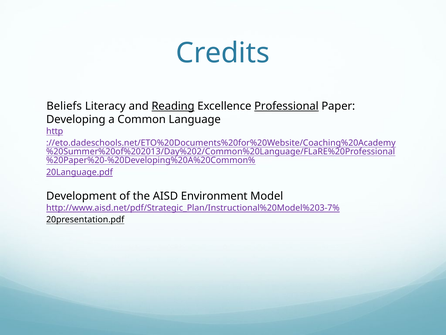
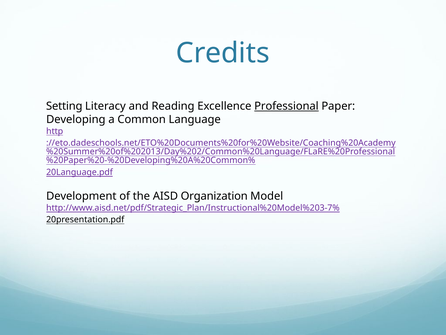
Beliefs: Beliefs -> Setting
Reading underline: present -> none
Environment: Environment -> Organization
